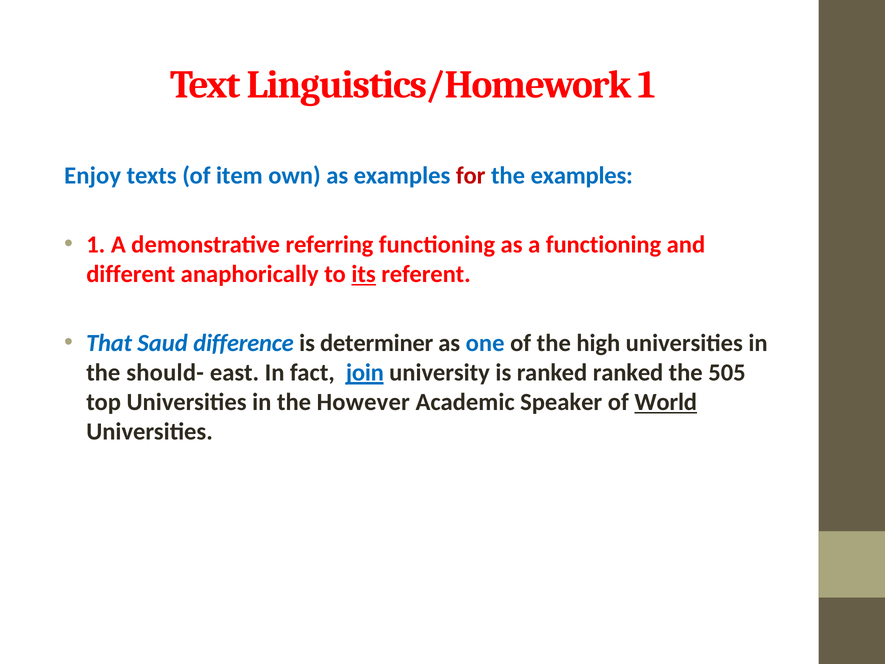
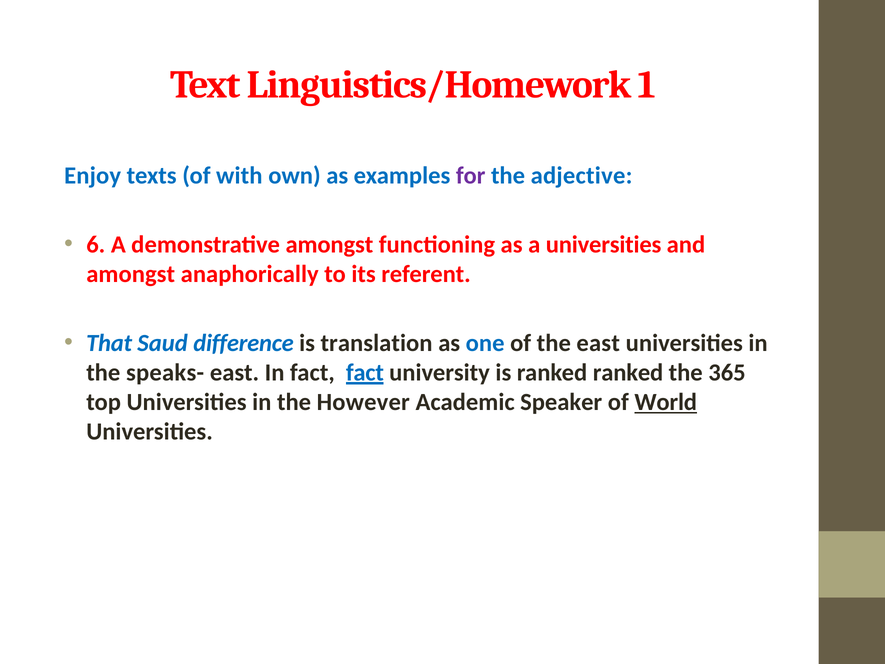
item: item -> with
for colour: red -> purple
the examples: examples -> adjective
1 at (96, 245): 1 -> 6
demonstrative referring: referring -> amongst
a functioning: functioning -> universities
different at (131, 274): different -> amongst
its underline: present -> none
determiner: determiner -> translation
the high: high -> east
should-: should- -> speaks-
fact join: join -> fact
505: 505 -> 365
